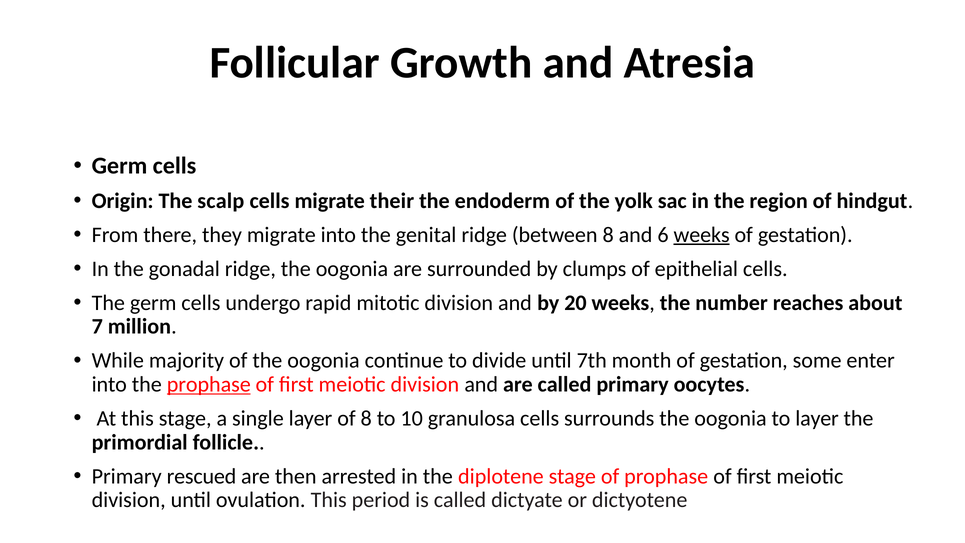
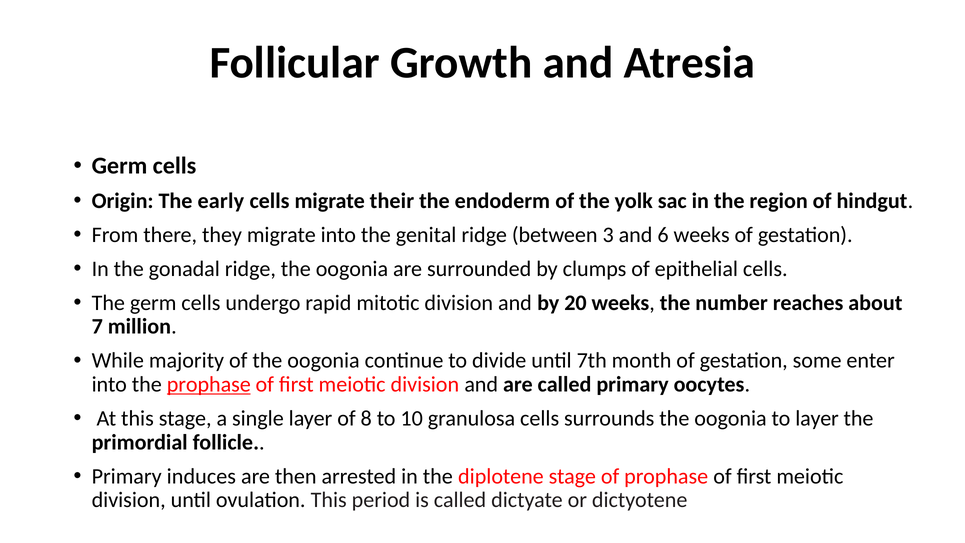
scalp: scalp -> early
between 8: 8 -> 3
weeks at (702, 235) underline: present -> none
rescued: rescued -> induces
